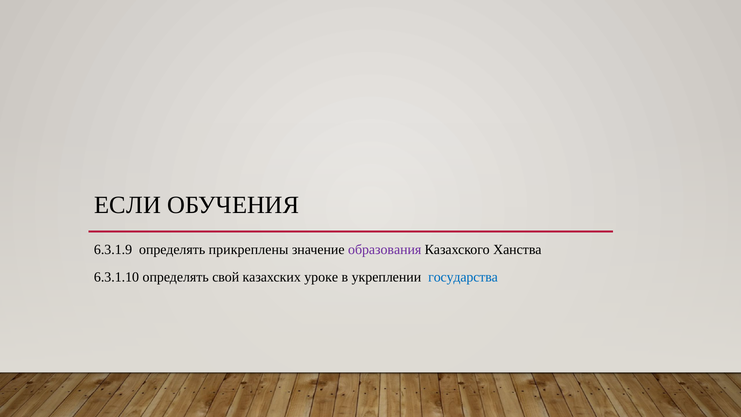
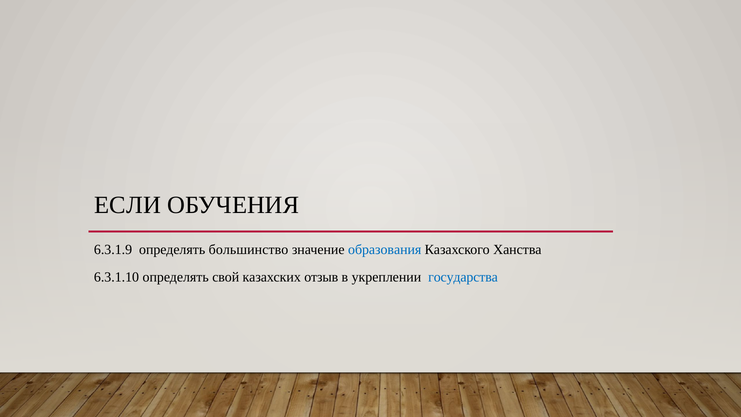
прикреплены: прикреплены -> большинство
образования colour: purple -> blue
уроке: уроке -> отзыв
